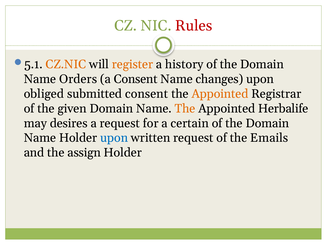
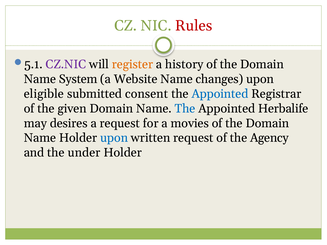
CZ.NIC colour: orange -> purple
Orders: Orders -> System
a Consent: Consent -> Website
obliged: obliged -> eligible
Appointed at (220, 94) colour: orange -> blue
The at (185, 109) colour: orange -> blue
certain: certain -> movies
Emails: Emails -> Agency
assign: assign -> under
